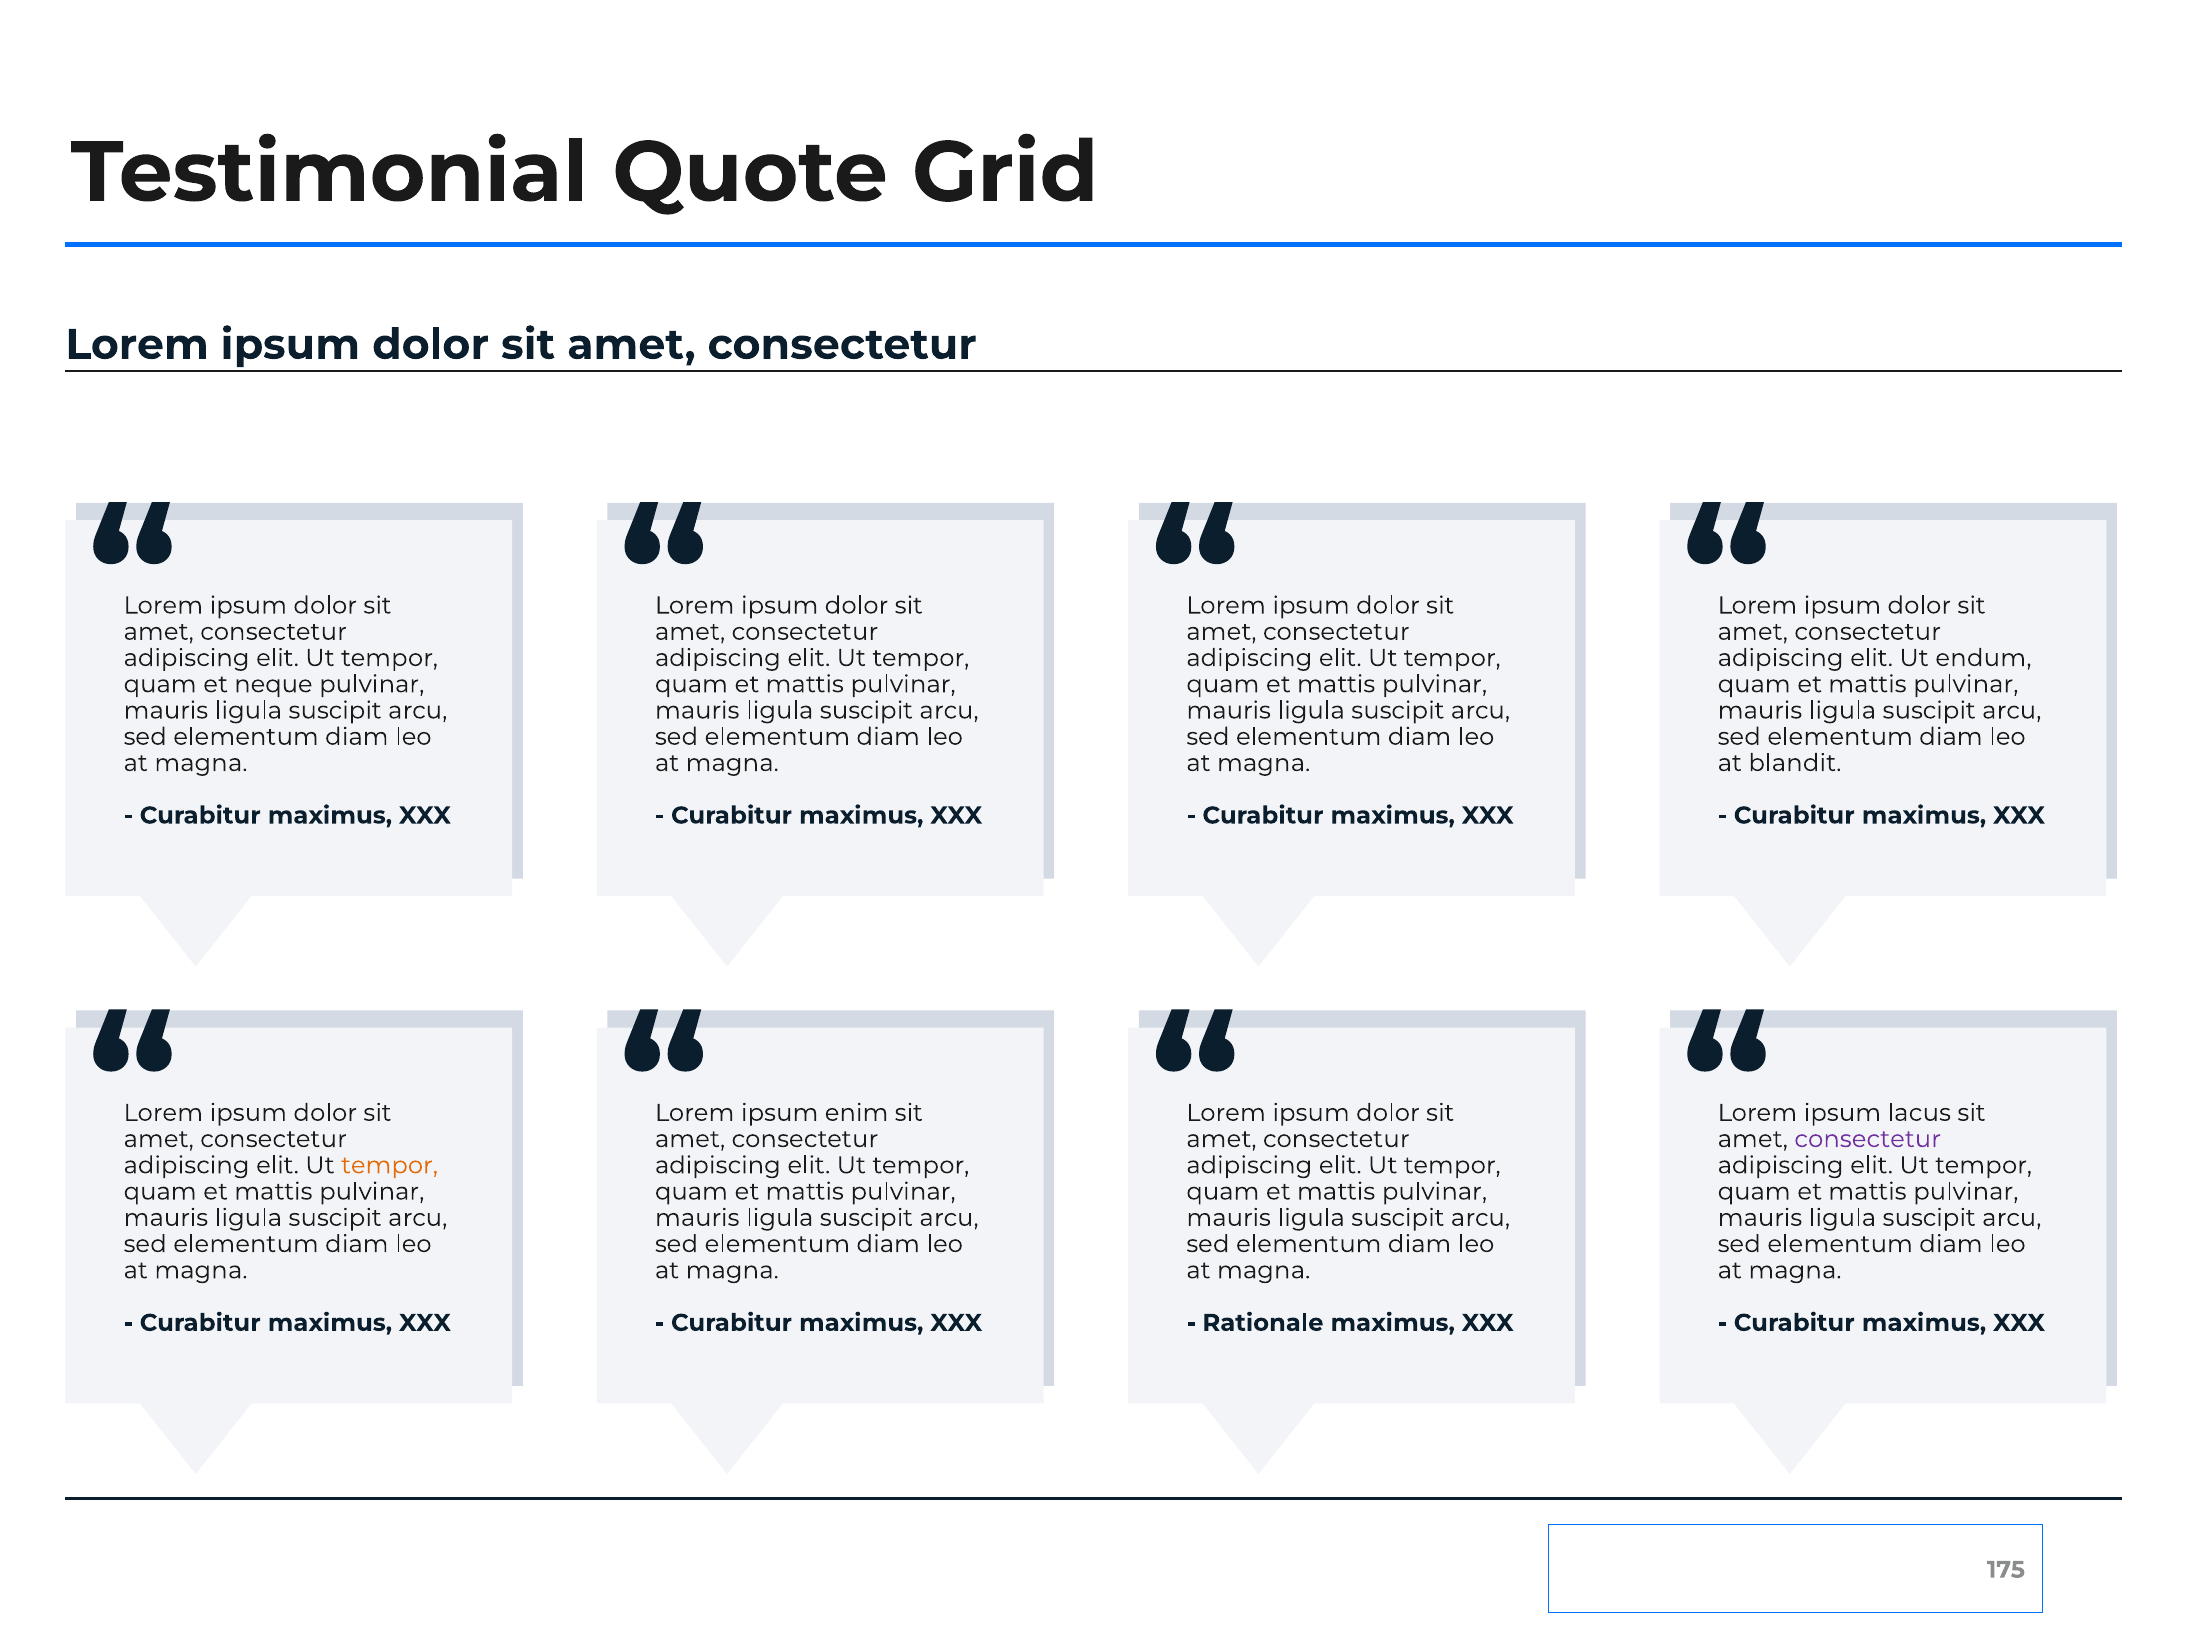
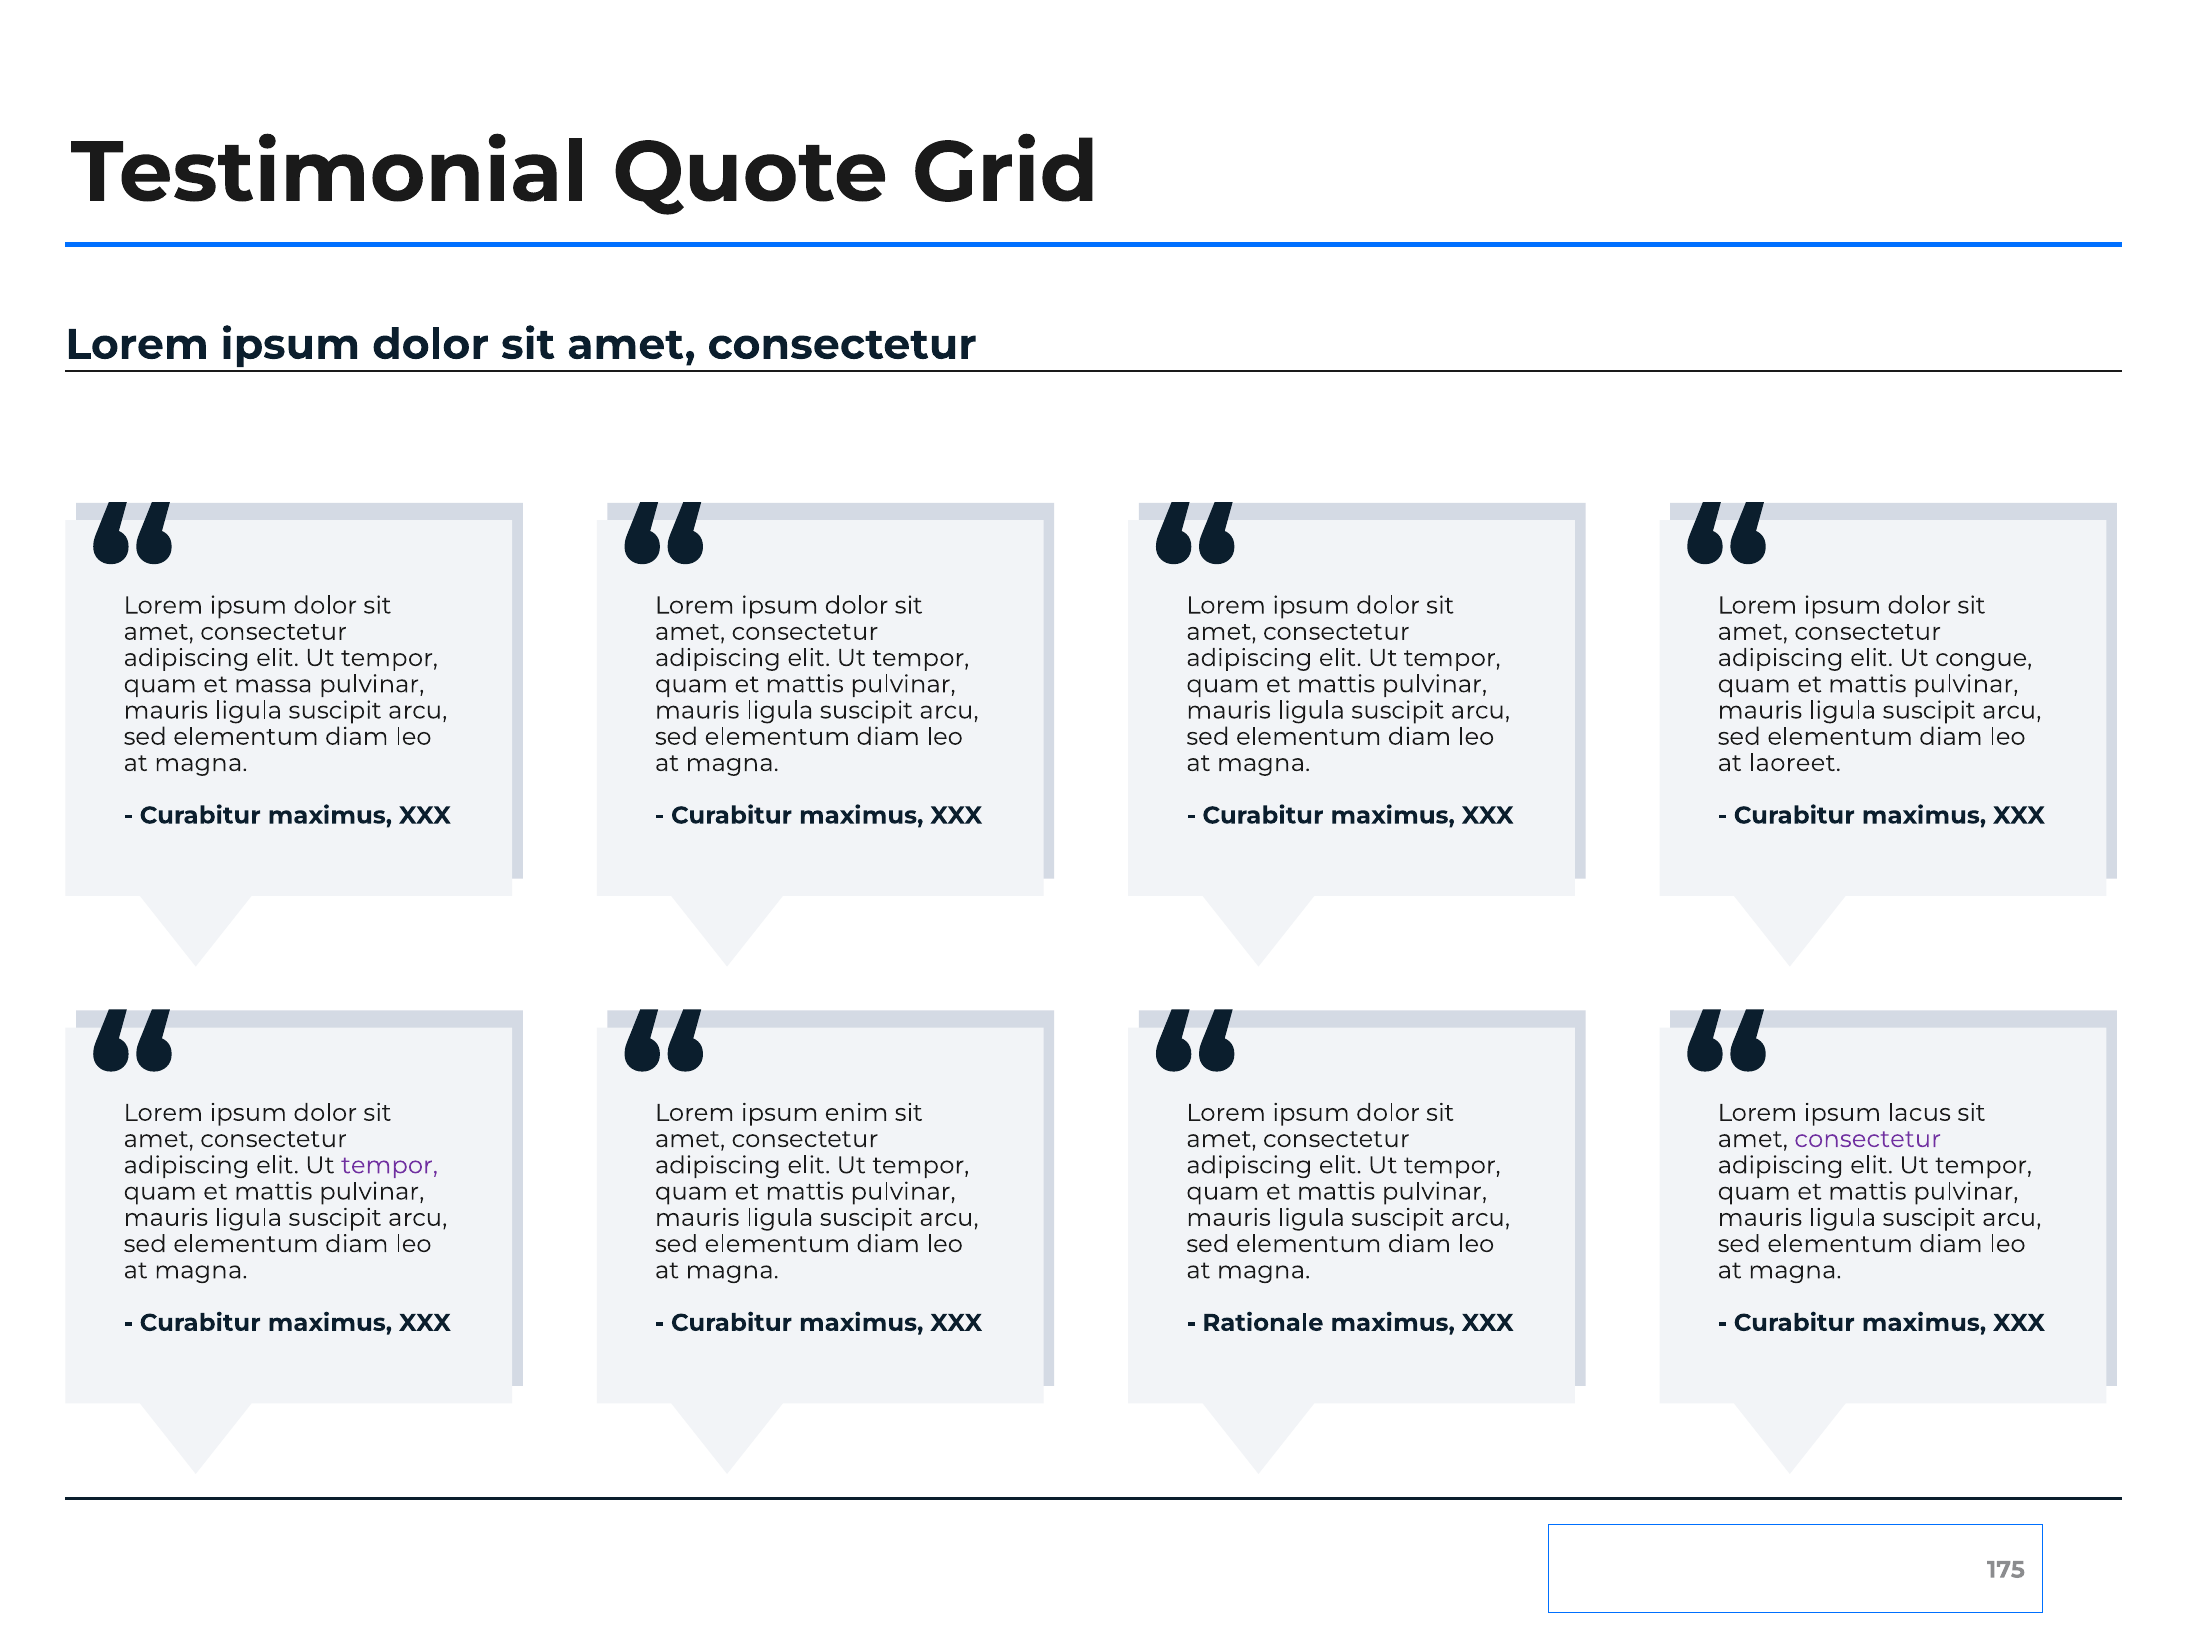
endum: endum -> congue
neque: neque -> massa
blandit: blandit -> laoreet
tempor at (390, 1165) colour: orange -> purple
